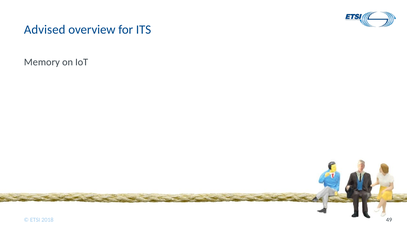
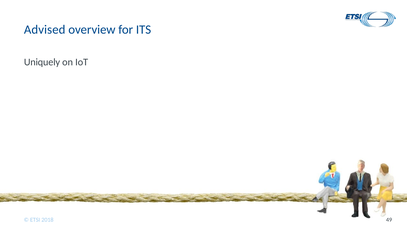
Memory: Memory -> Uniquely
